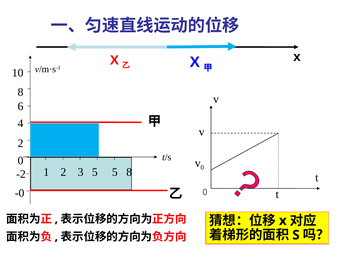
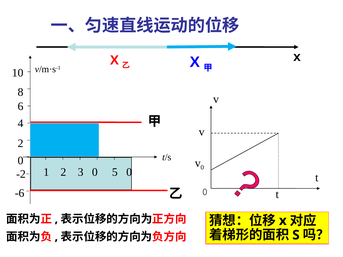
3 5: 5 -> 0
5 8: 8 -> 0
-0: -0 -> -6
